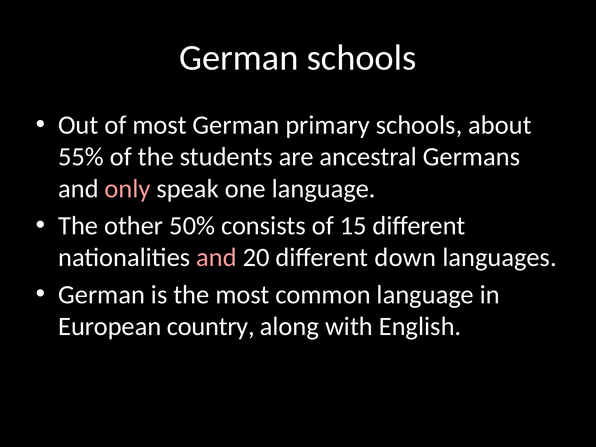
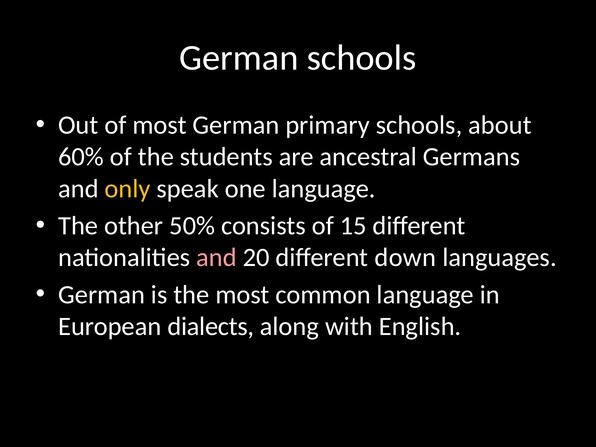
55%: 55% -> 60%
only colour: pink -> yellow
country: country -> dialects
